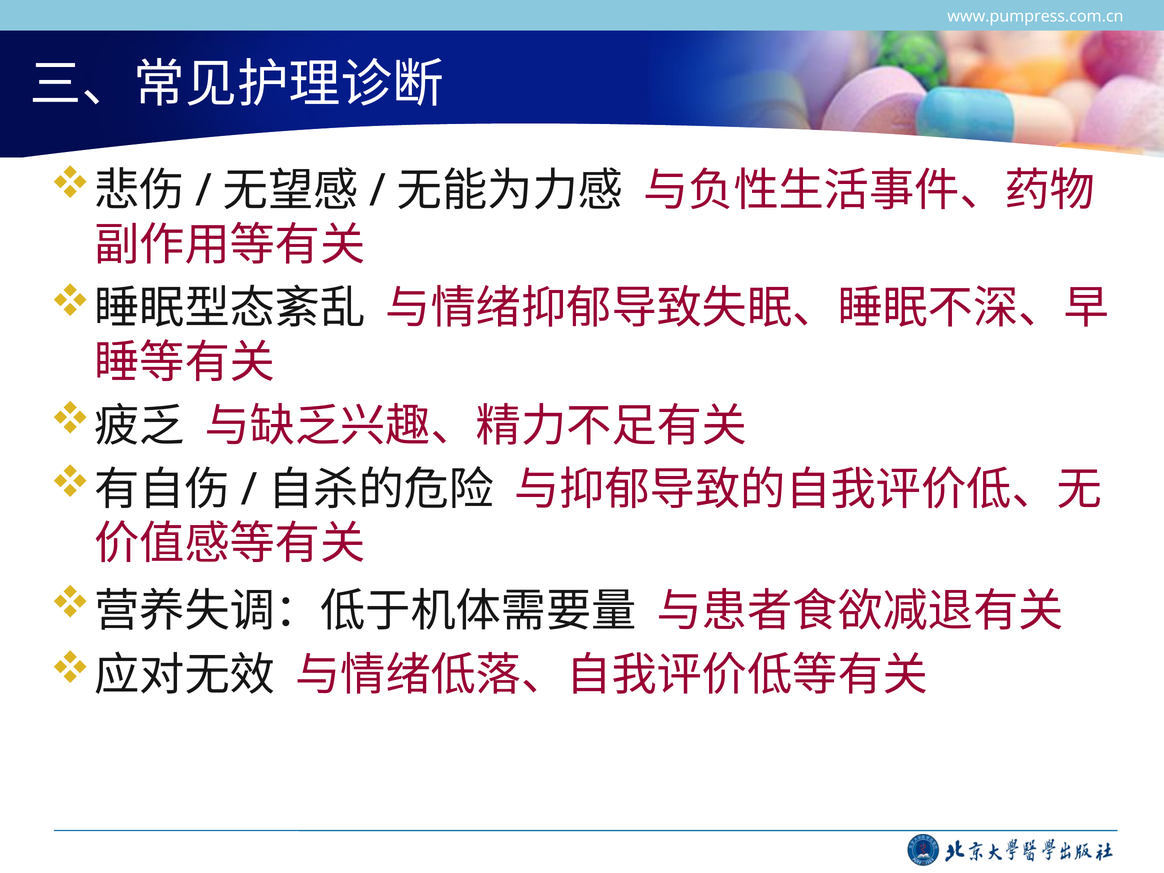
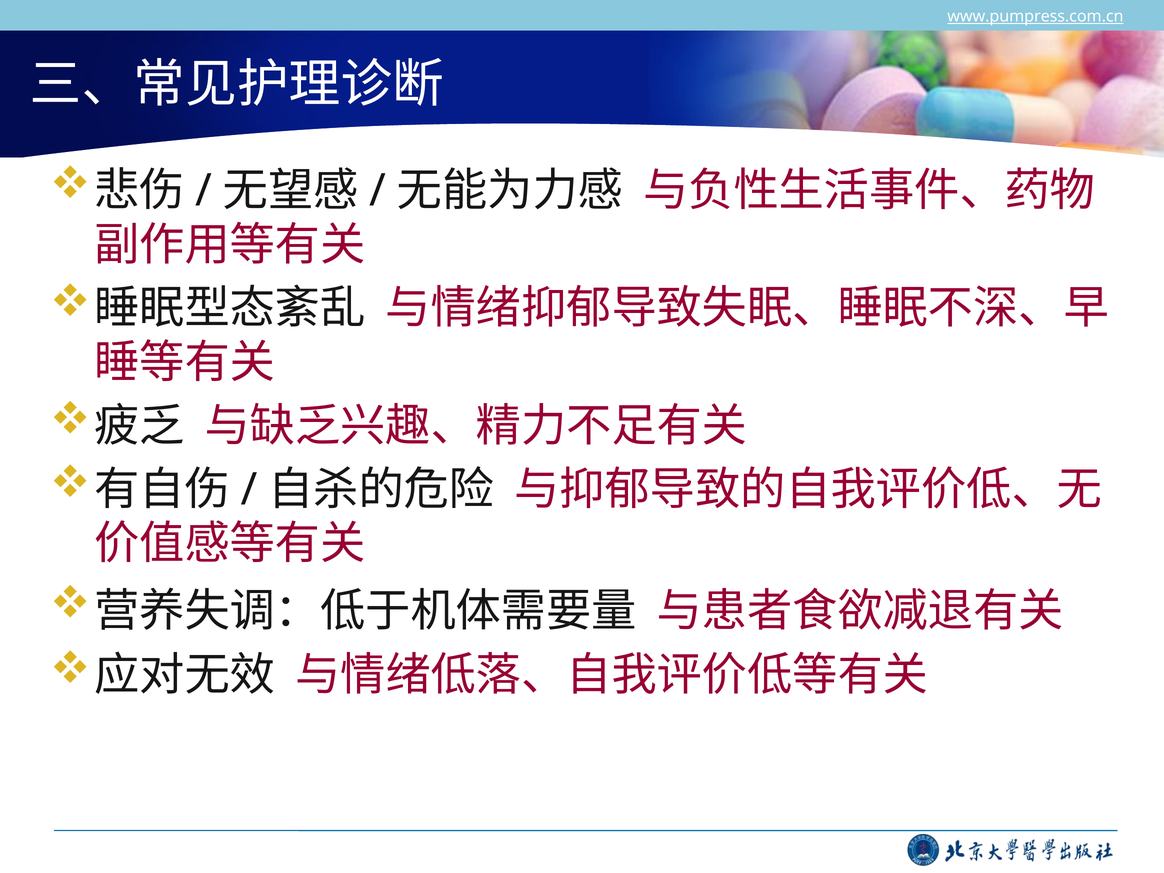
www.pumpress.com.cn underline: none -> present
